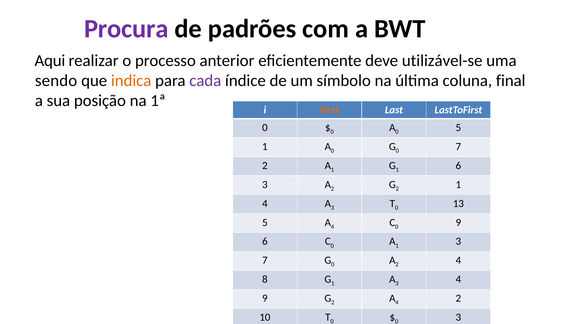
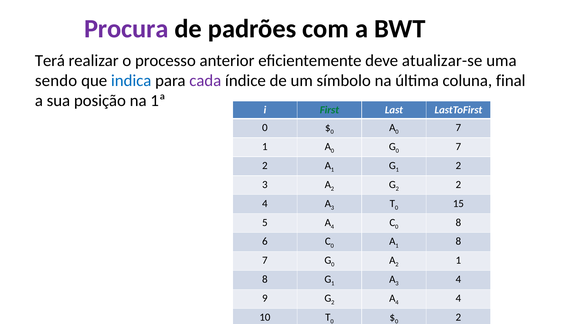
Aqui: Aqui -> Terá
utilizável-se: utilizável-se -> atualizar-se
indica colour: orange -> blue
First colour: orange -> green
A 0 5: 5 -> 7
1 6: 6 -> 2
2 1: 1 -> 2
13: 13 -> 15
0 9: 9 -> 8
A 1 3: 3 -> 8
2 4: 4 -> 1
4 2: 2 -> 4
3 at (458, 318): 3 -> 2
